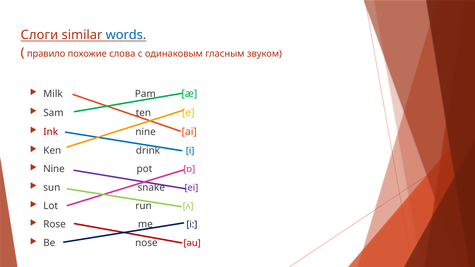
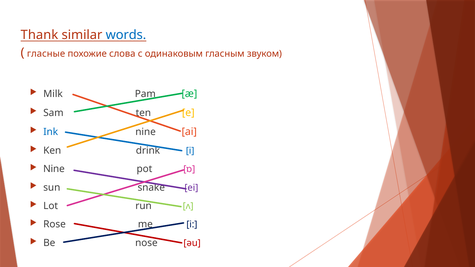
Слоги: Слоги -> Thank
правило: правило -> гласные
Ink colour: red -> blue
